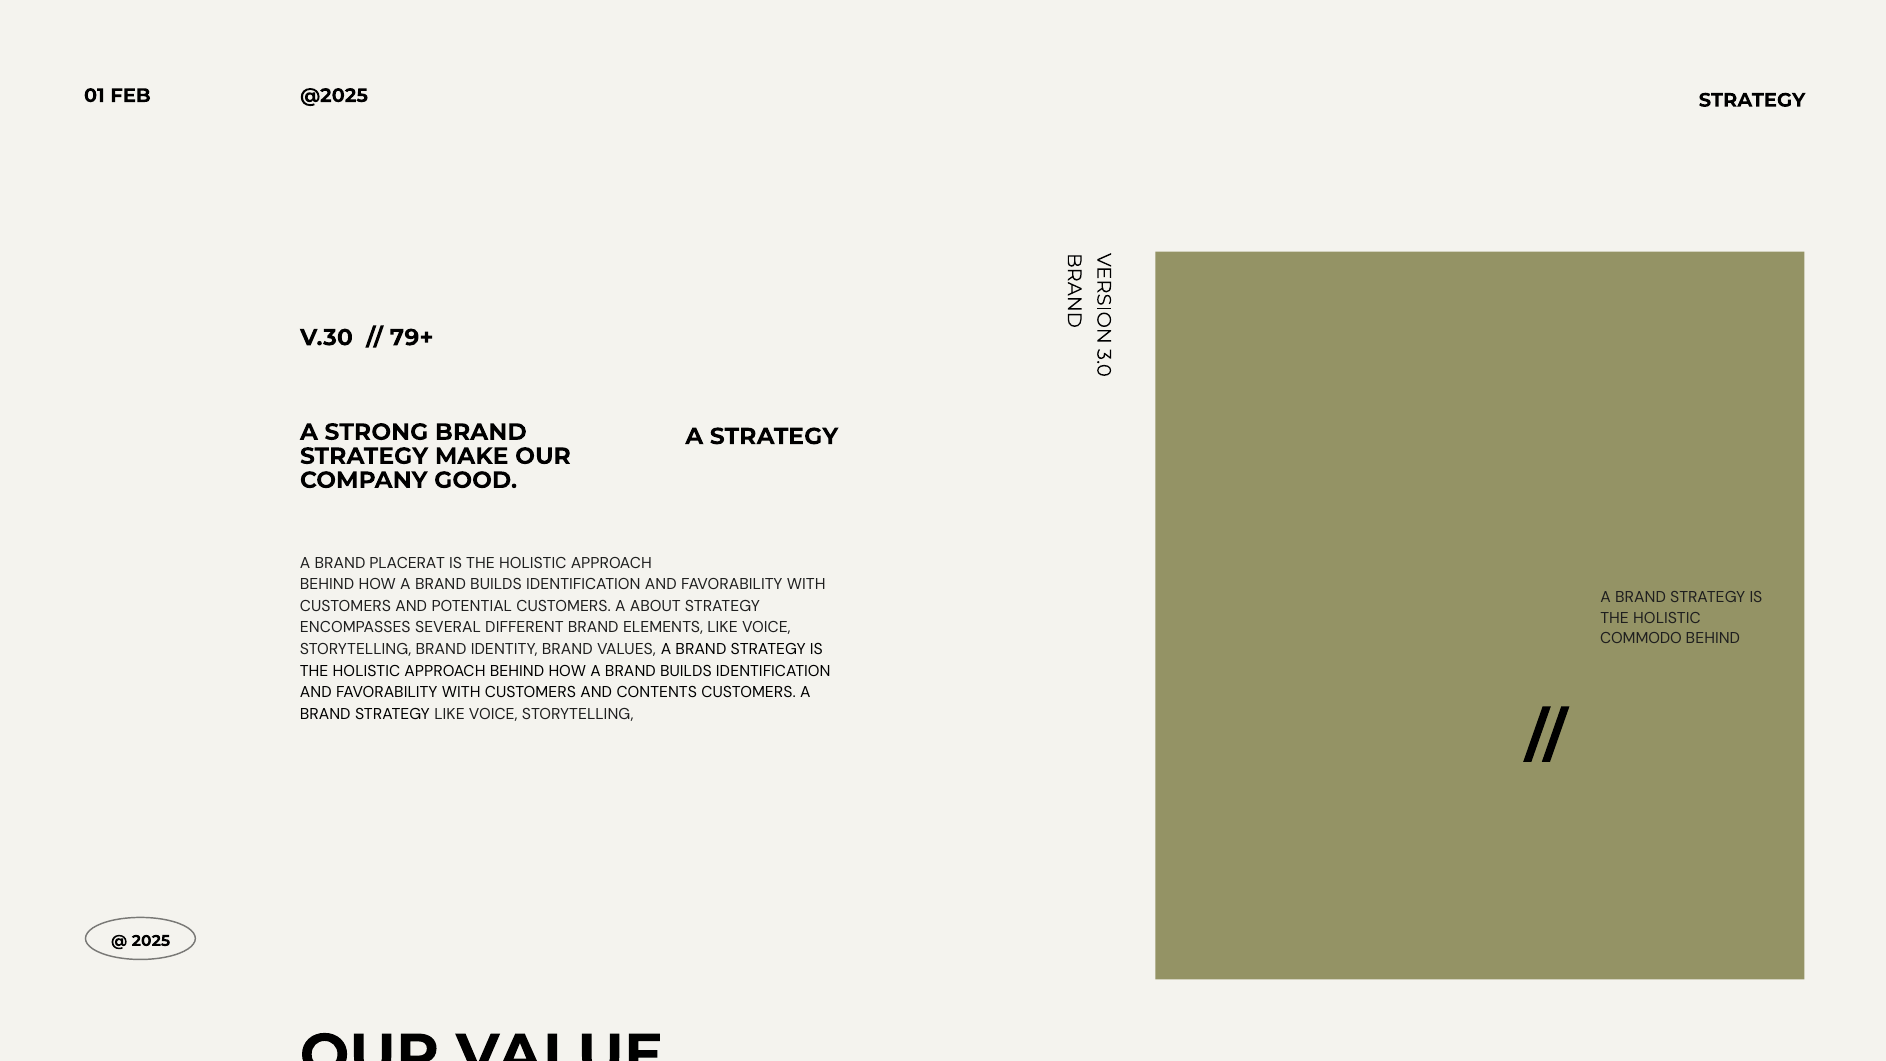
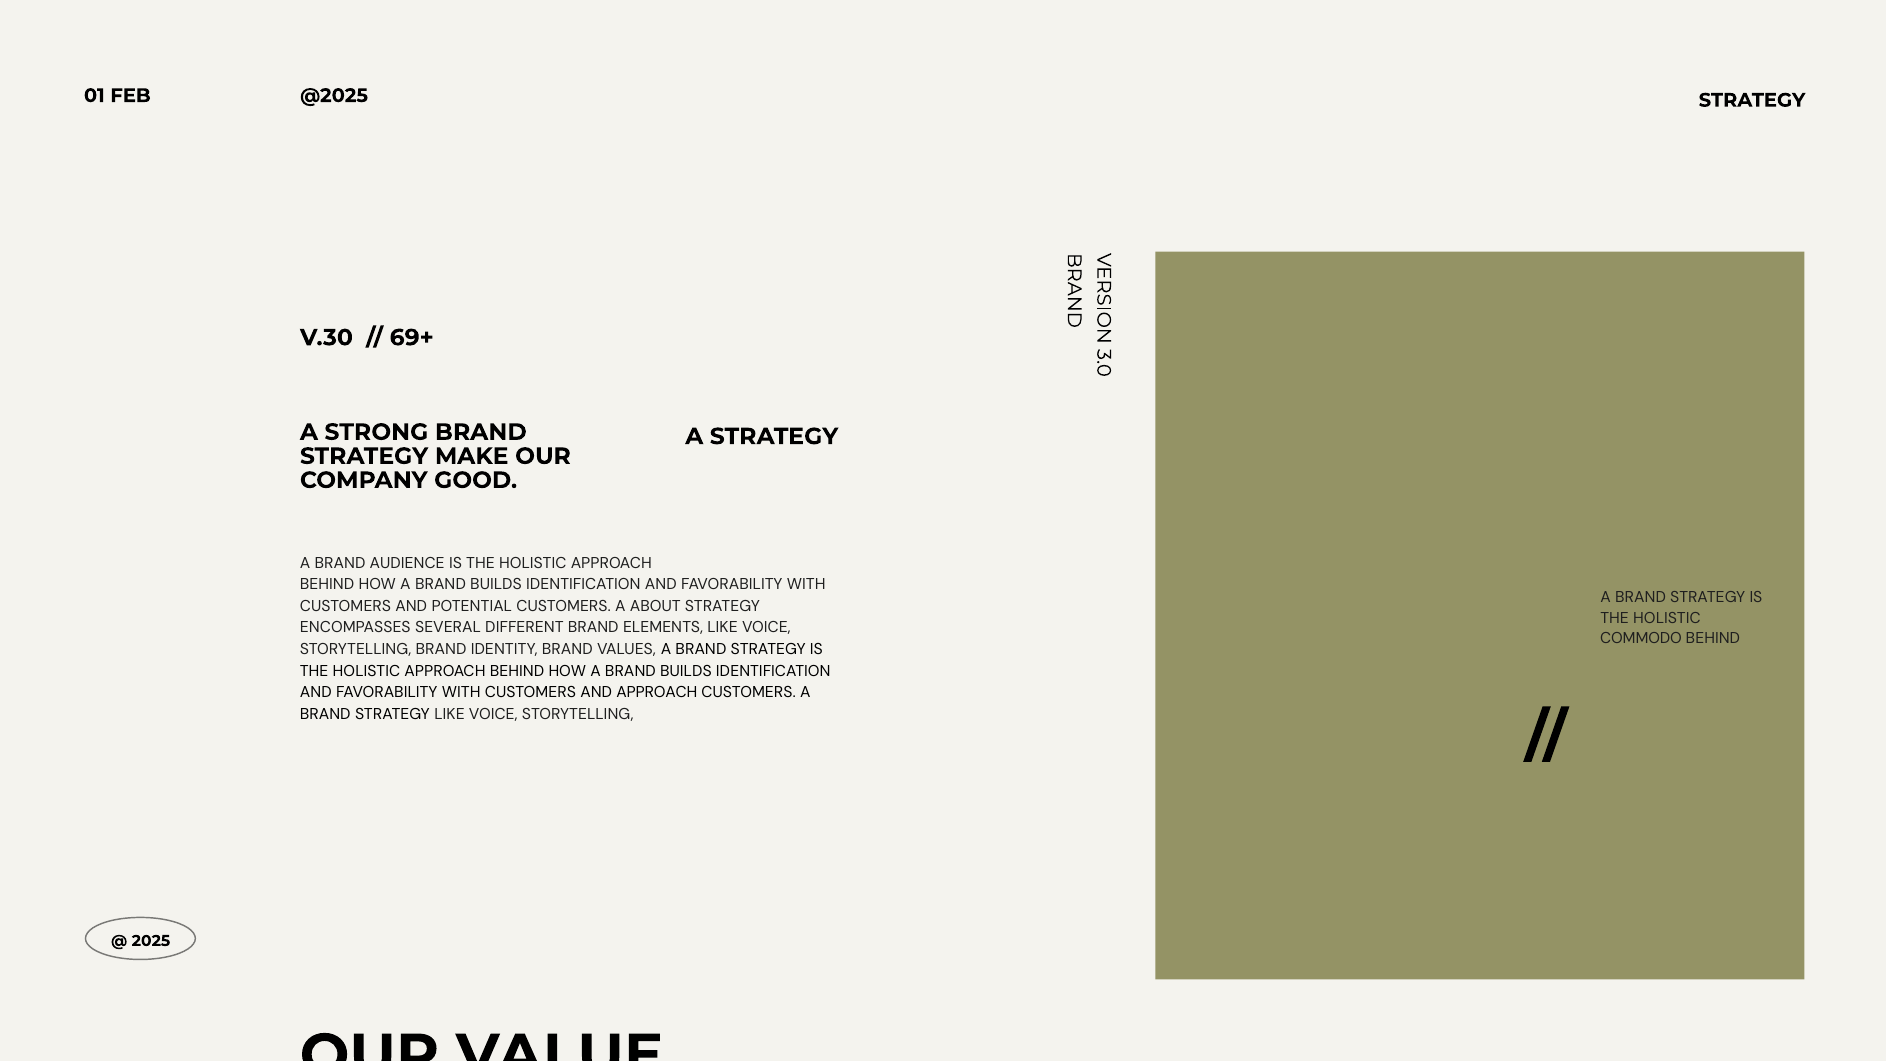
79+: 79+ -> 69+
PLACERAT: PLACERAT -> AUDIENCE
AND CONTENTS: CONTENTS -> APPROACH
